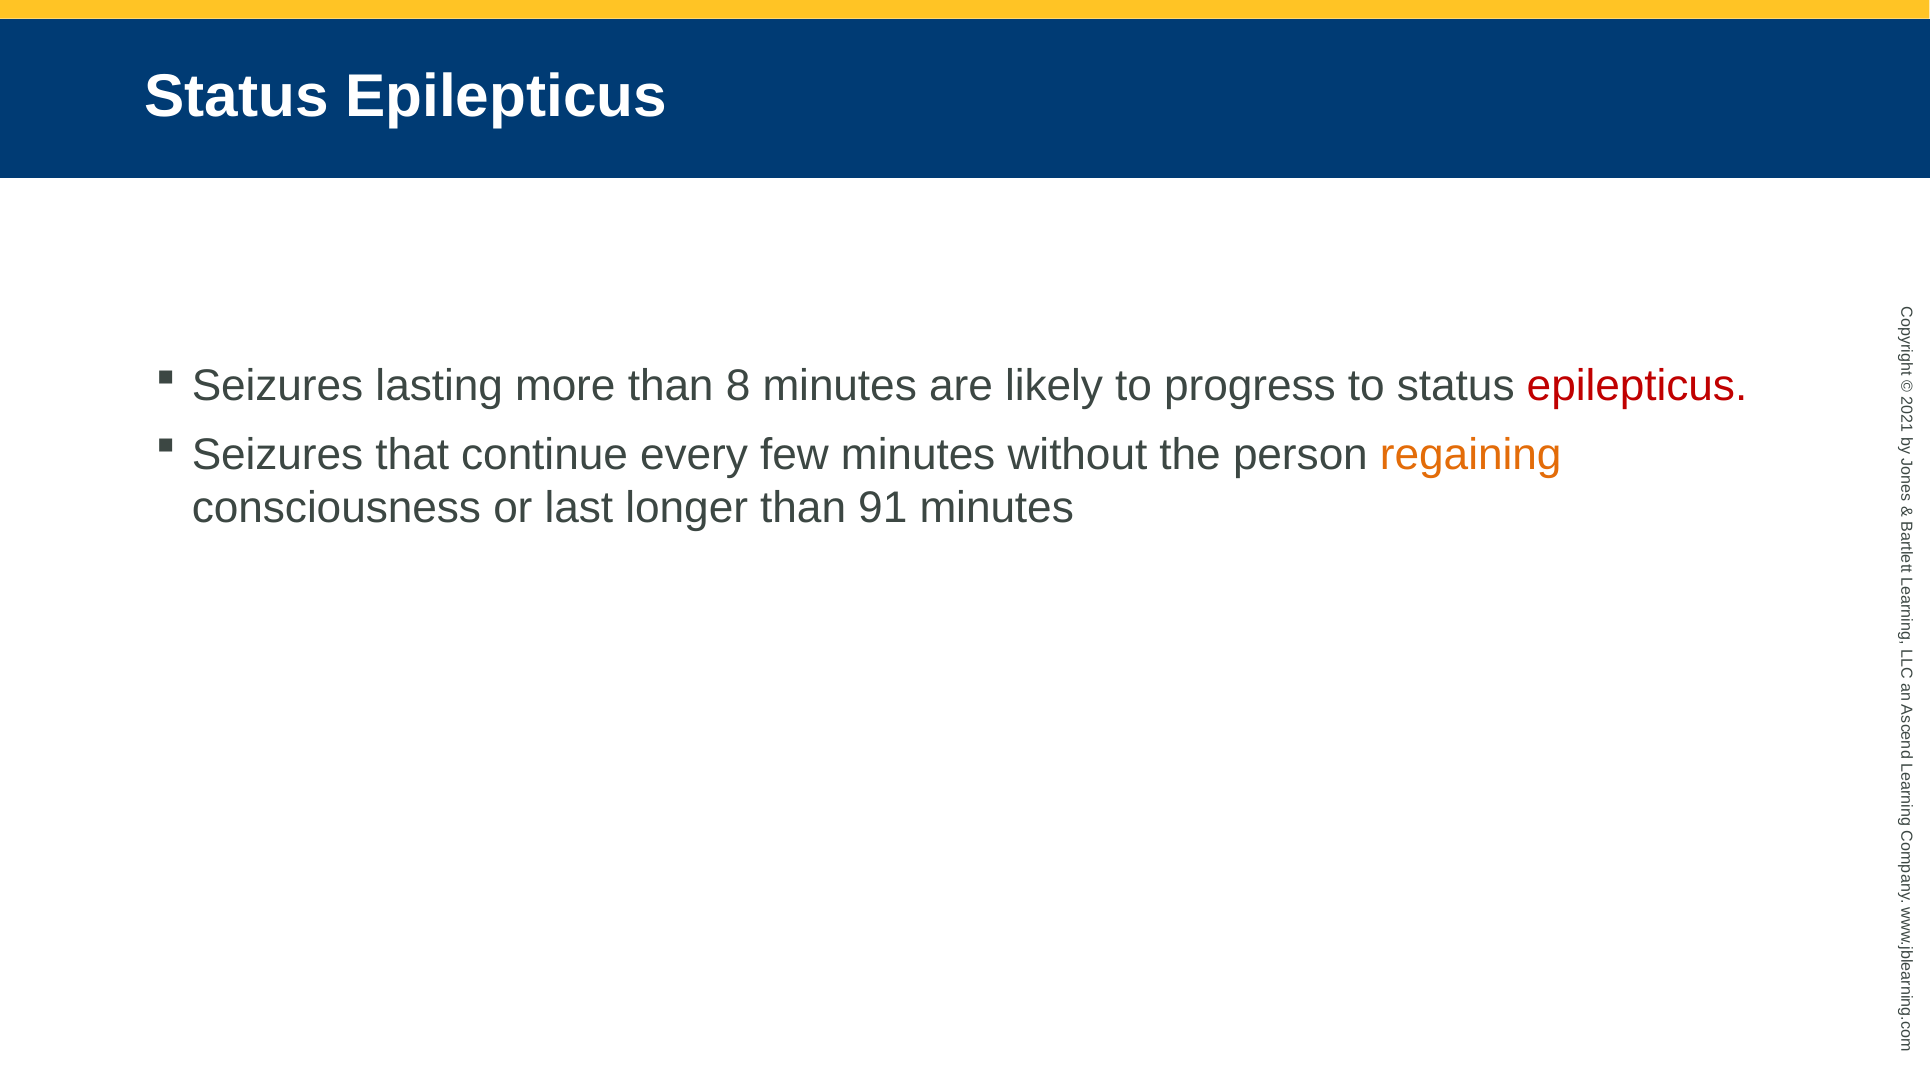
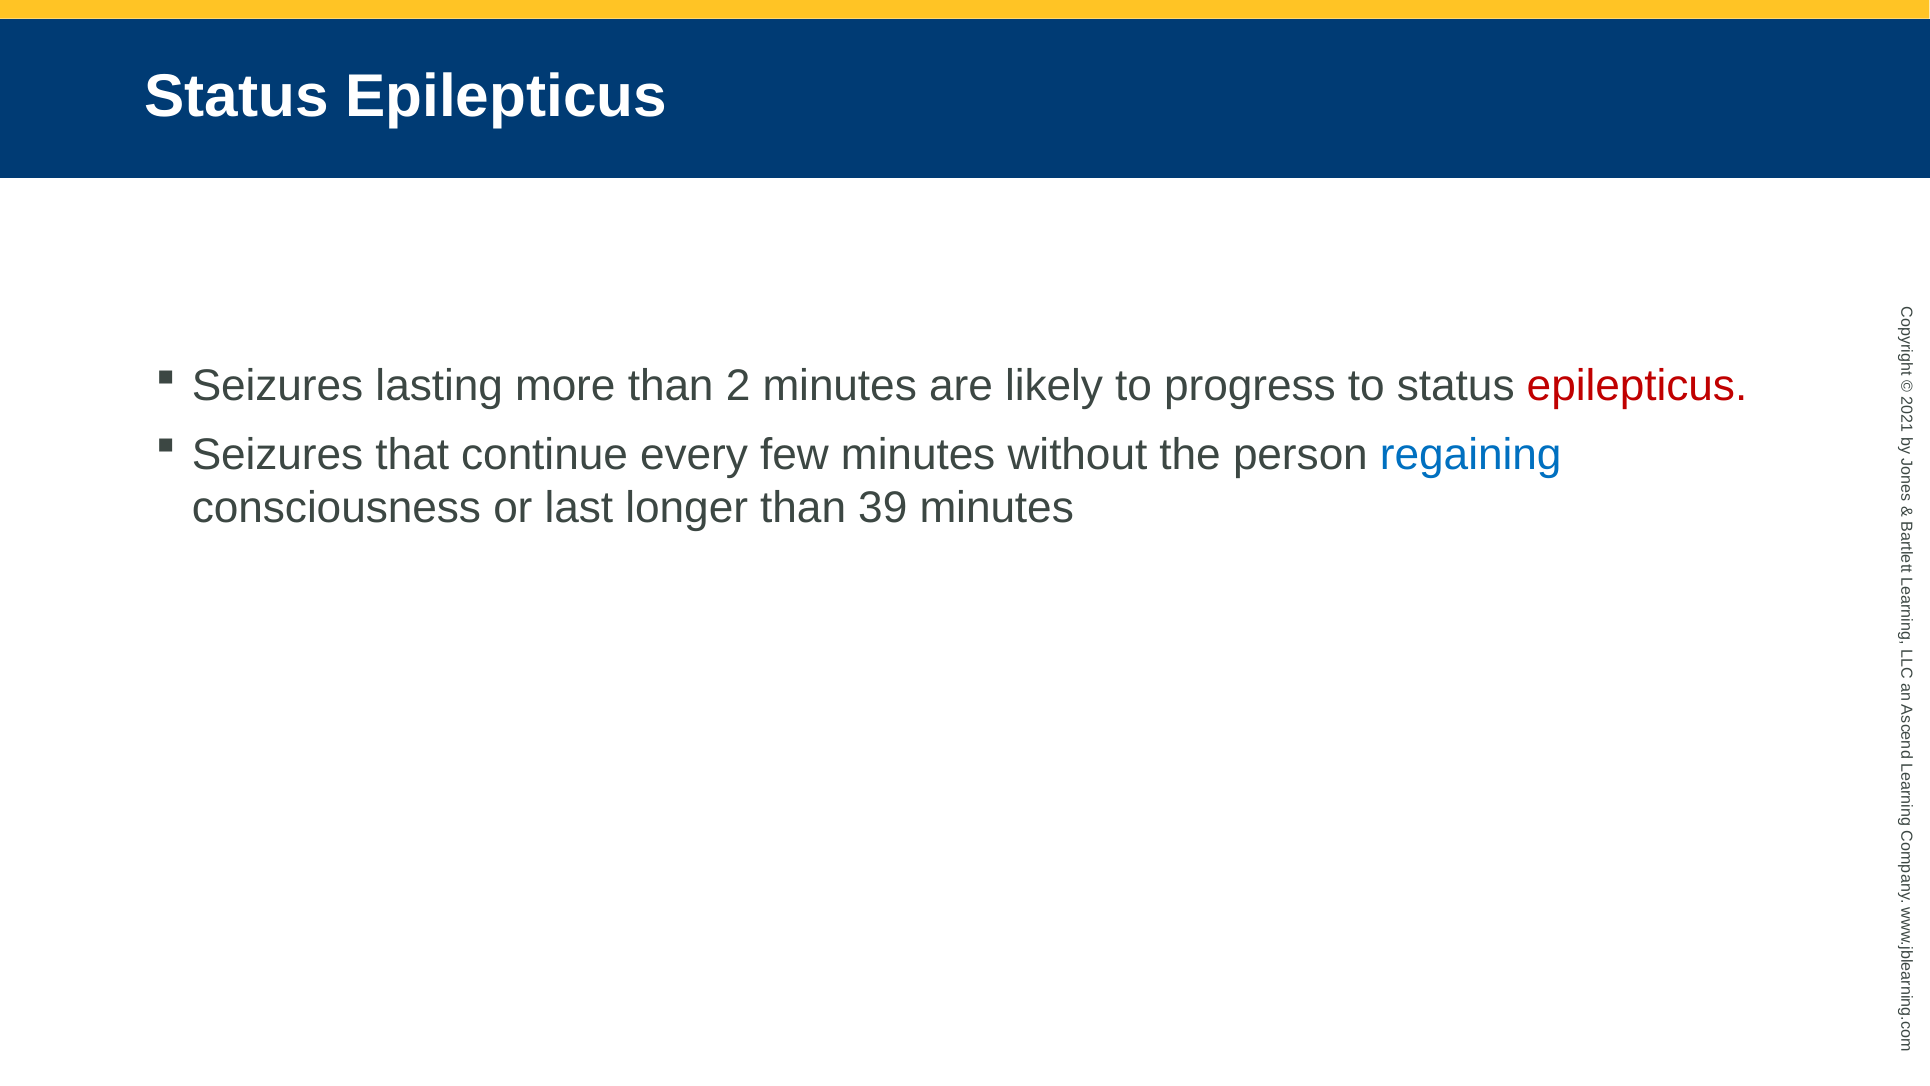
than 8: 8 -> 2
regaining colour: orange -> blue
91: 91 -> 39
